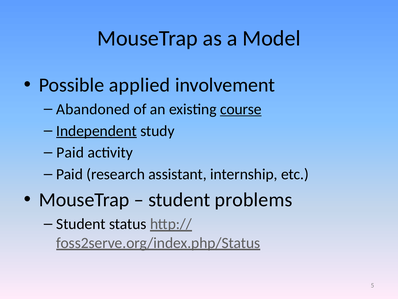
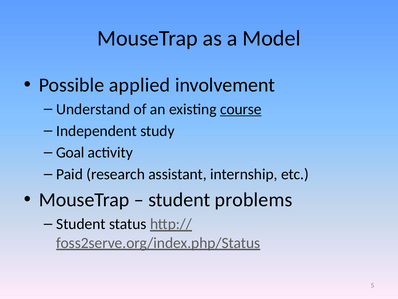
Abandoned: Abandoned -> Understand
Independent underline: present -> none
Paid at (70, 152): Paid -> Goal
